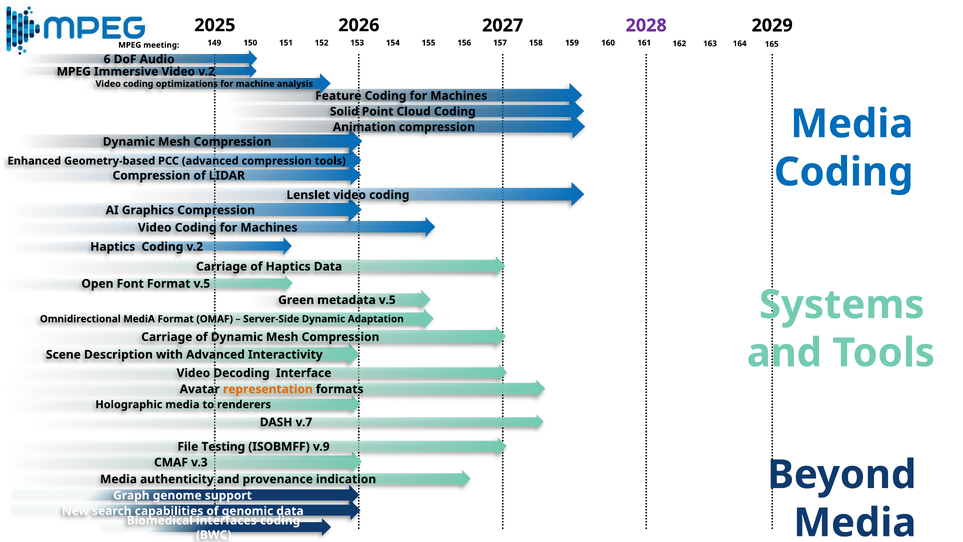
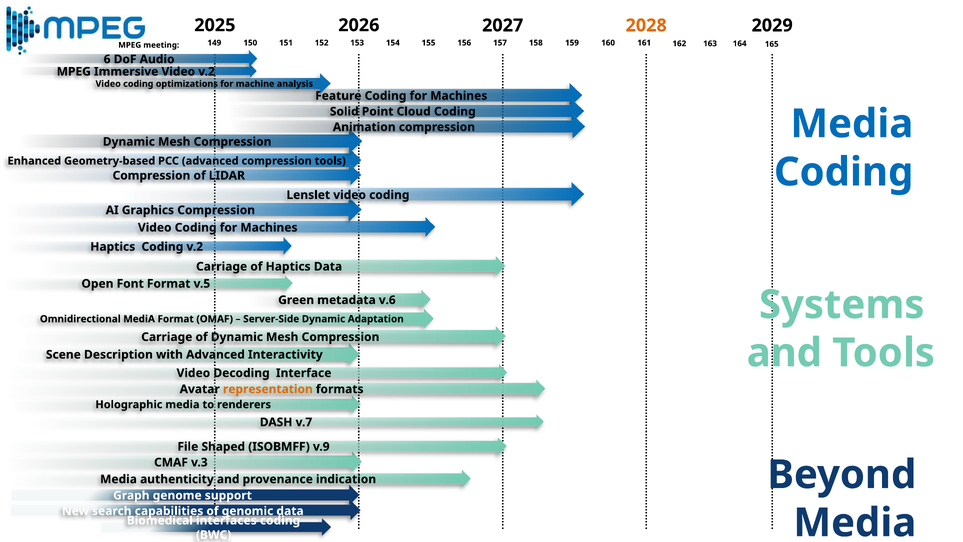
2028 colour: purple -> orange
metadata v.5: v.5 -> v.6
Testing: Testing -> Shaped
